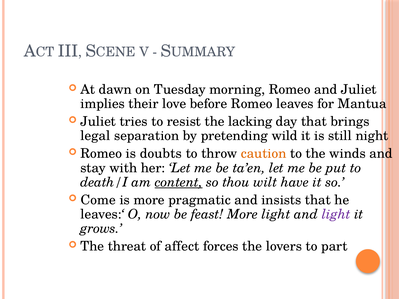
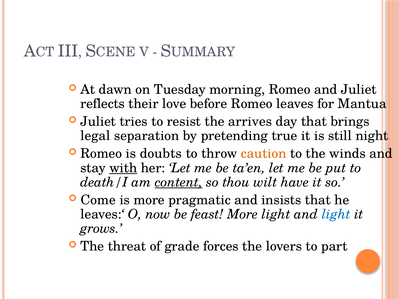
implies: implies -> reflects
lacking: lacking -> arrives
wild: wild -> true
with underline: none -> present
light at (336, 214) colour: purple -> blue
affect: affect -> grade
